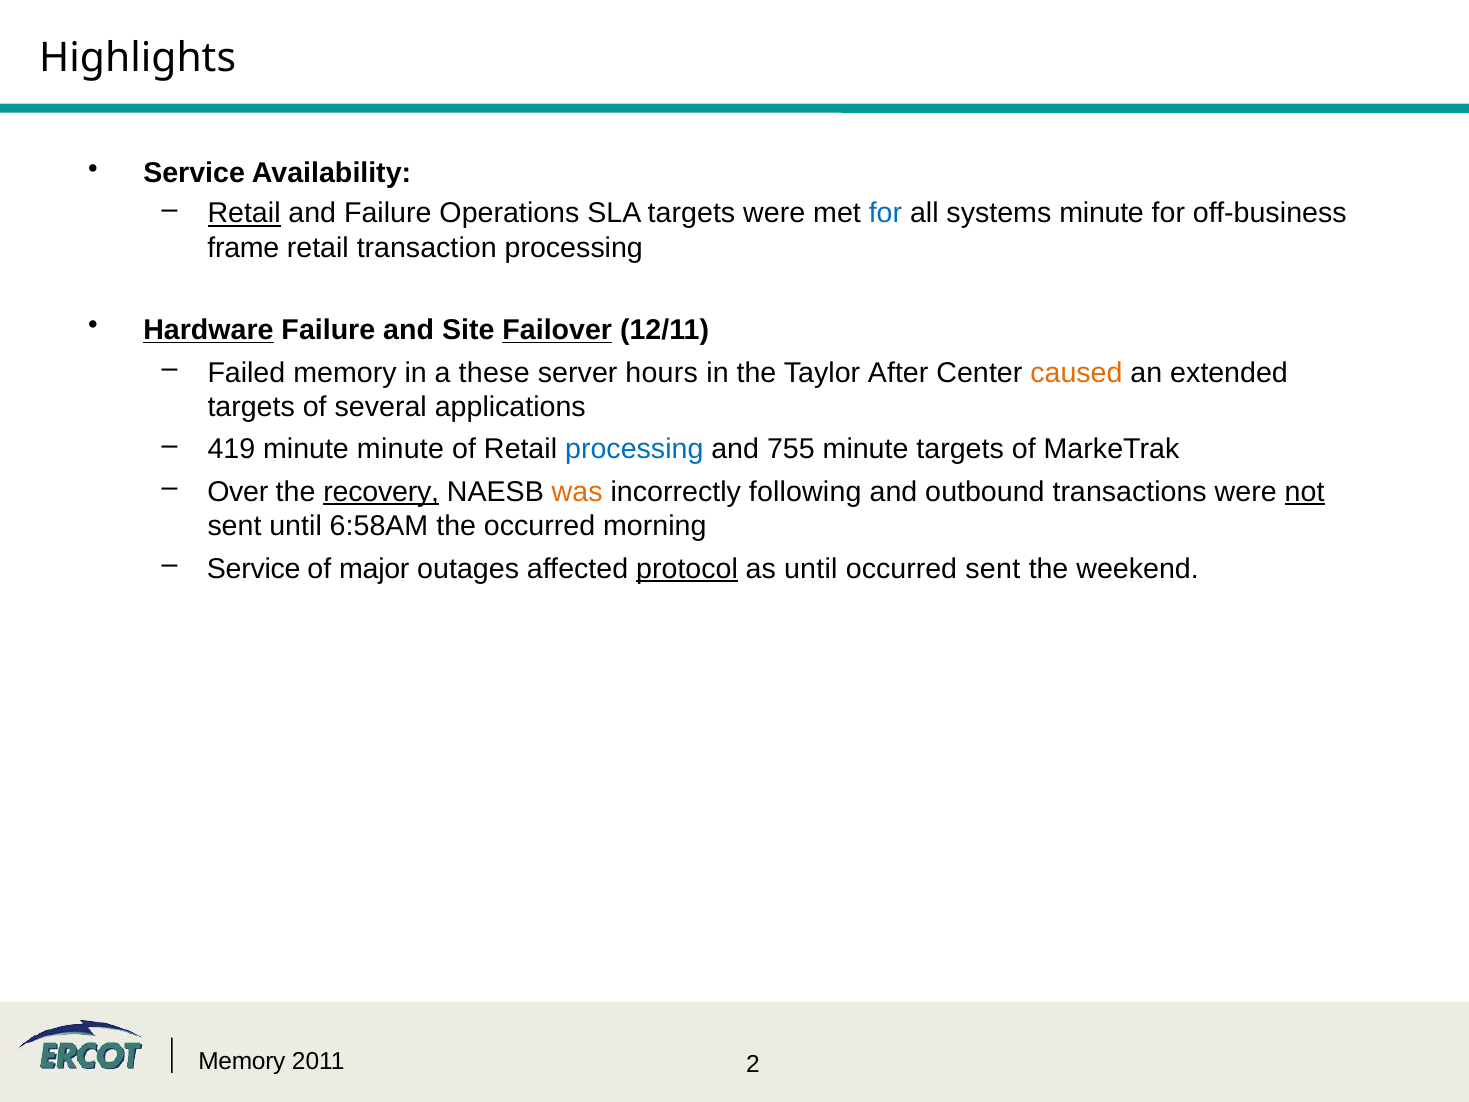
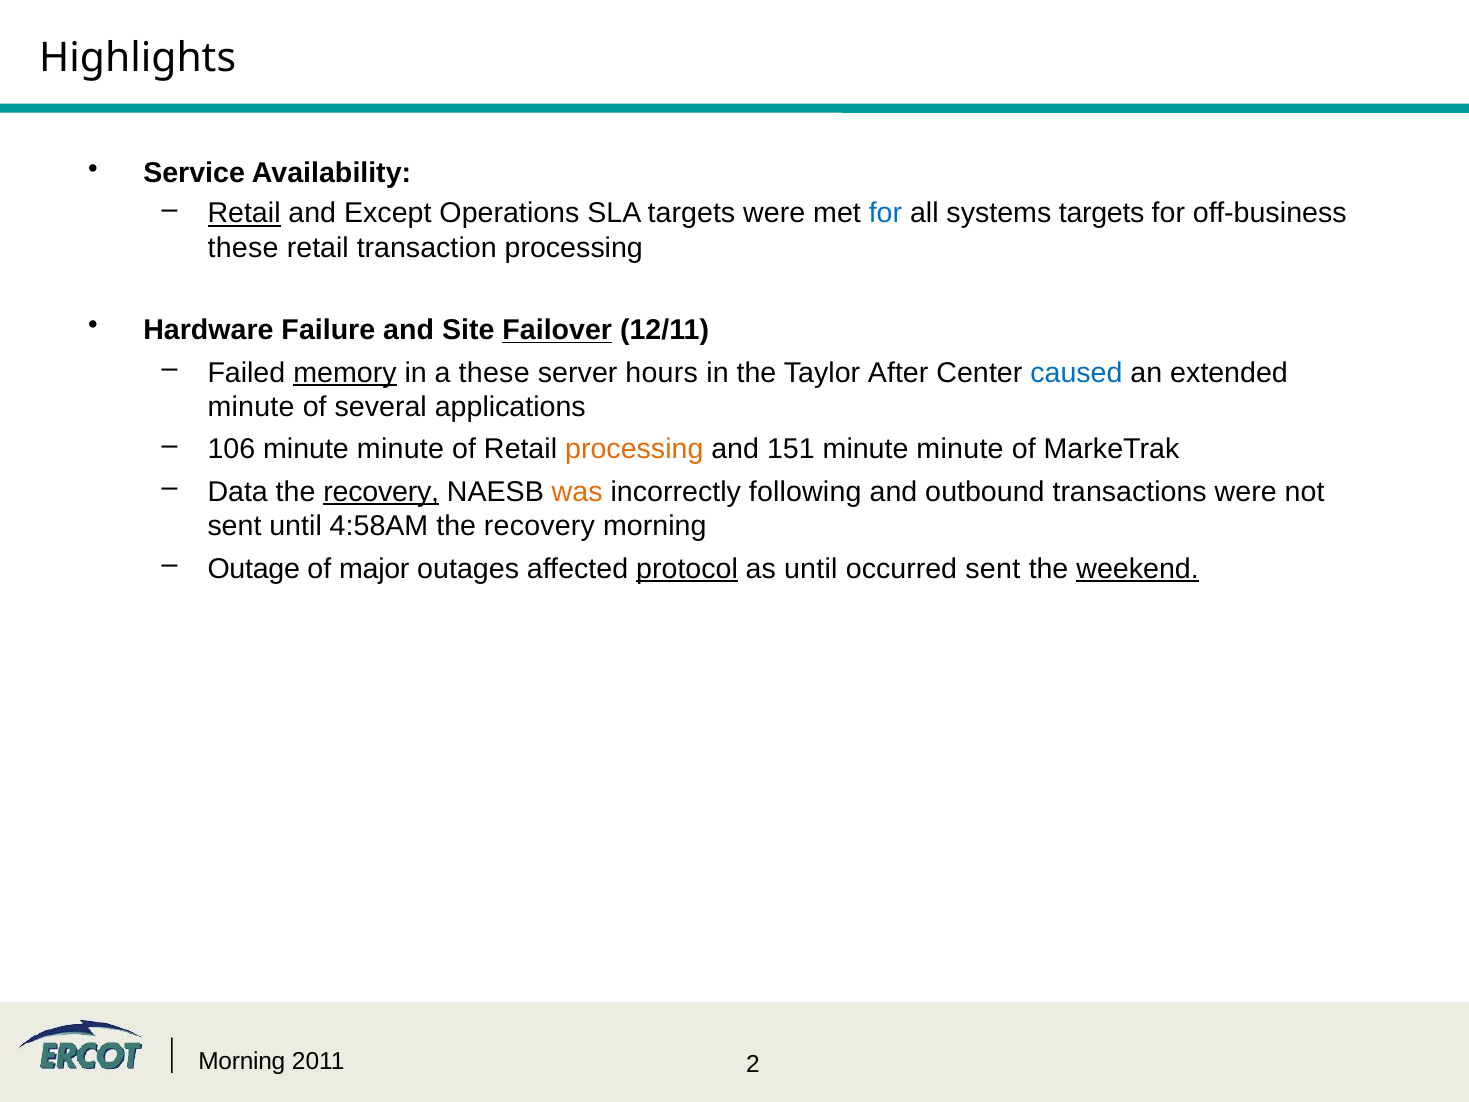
and Failure: Failure -> Except
systems minute: minute -> targets
frame at (243, 248): frame -> these
Hardware underline: present -> none
memory at (345, 373) underline: none -> present
caused colour: orange -> blue
targets at (251, 407): targets -> minute
419: 419 -> 106
processing at (634, 449) colour: blue -> orange
755: 755 -> 151
targets at (960, 449): targets -> minute
Over: Over -> Data
not underline: present -> none
6:58AM: 6:58AM -> 4:58AM
occurred at (540, 526): occurred -> recovery
Service at (254, 569): Service -> Outage
weekend underline: none -> present
Memory at (242, 1061): Memory -> Morning
